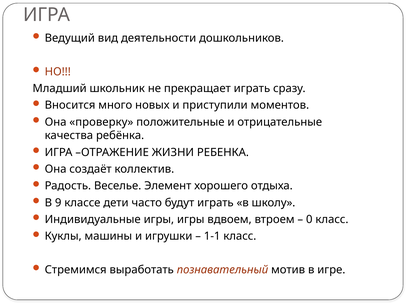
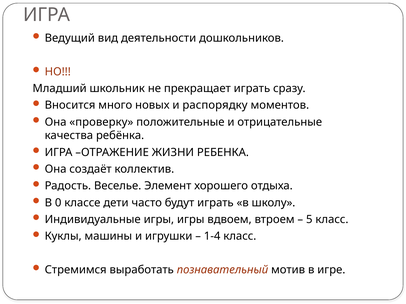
приступили: приступили -> распорядку
9: 9 -> 0
0: 0 -> 5
1-1: 1-1 -> 1-4
